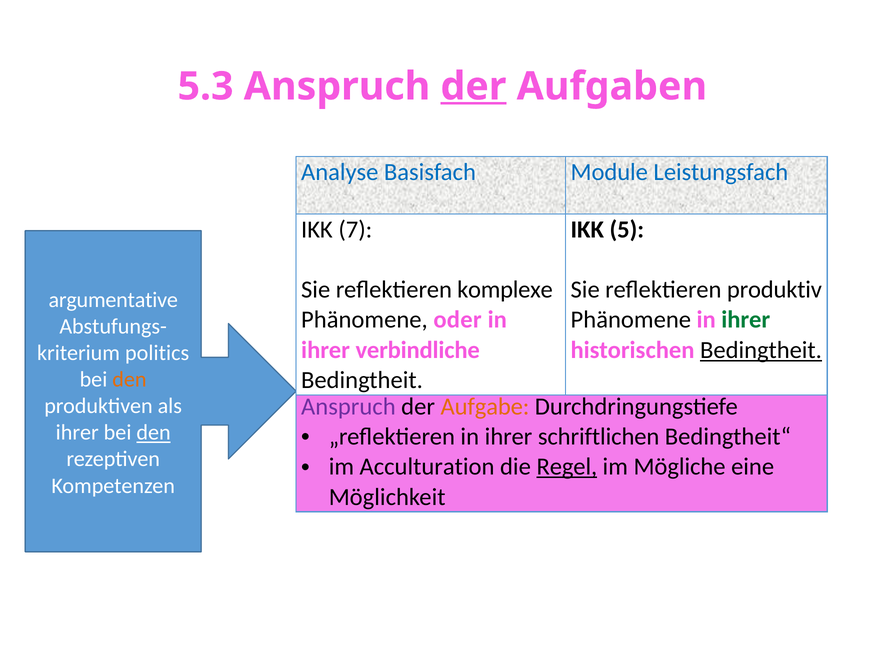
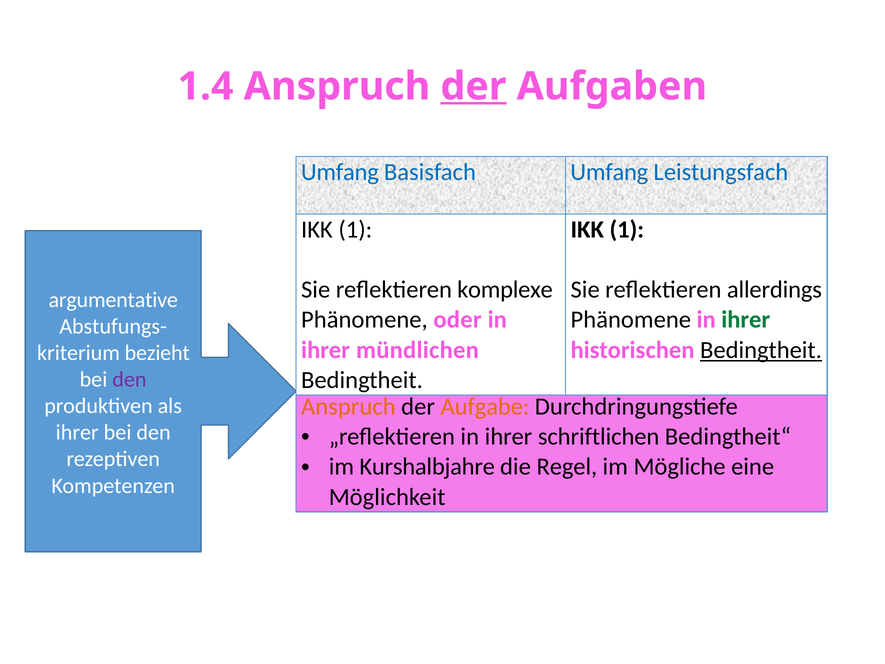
5.3: 5.3 -> 1.4
Analyse at (340, 172): Analyse -> Umfang
Basisfach Module: Module -> Umfang
7 at (355, 229): 7 -> 1
5 at (627, 229): 5 -> 1
produktiv: produktiv -> allerdings
verbindliche: verbindliche -> mündlichen
politics: politics -> bezieht
den at (129, 379) colour: orange -> purple
Anspruch at (348, 406) colour: purple -> orange
den at (154, 432) underline: present -> none
Acculturation: Acculturation -> Kurshalbjahre
Regel underline: present -> none
